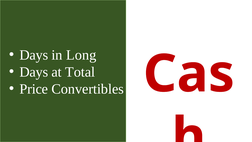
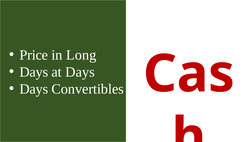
Days at (34, 55): Days -> Price
at Total: Total -> Days
Price at (34, 89): Price -> Days
